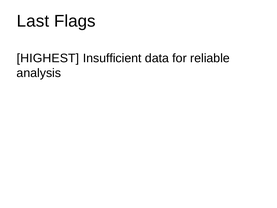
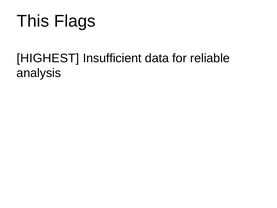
Last: Last -> This
